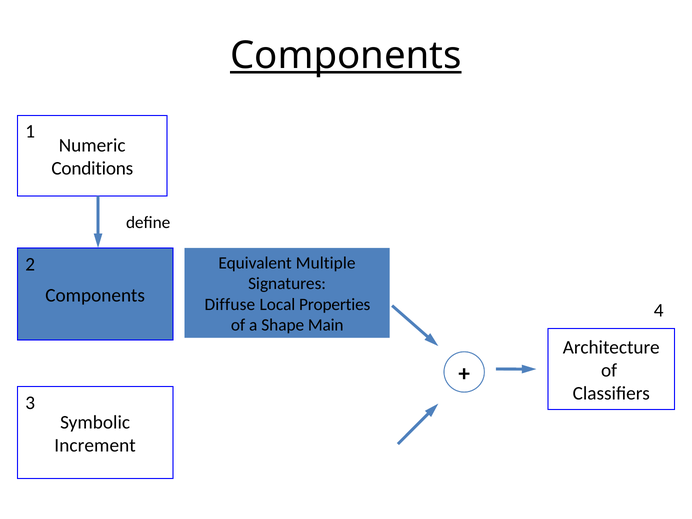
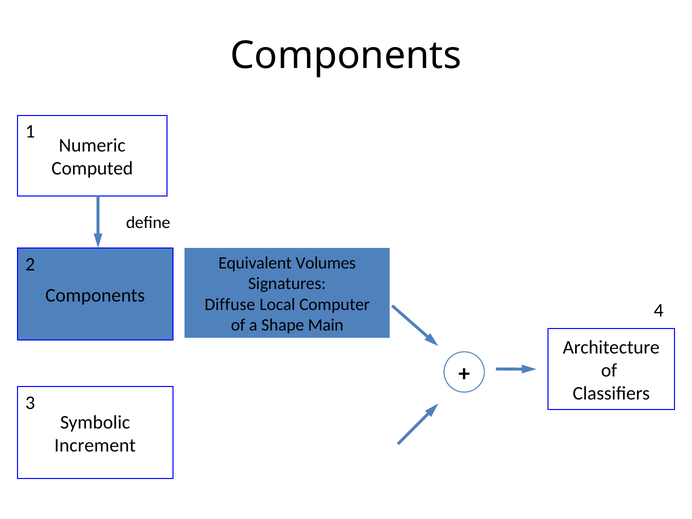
Components at (346, 56) underline: present -> none
Conditions: Conditions -> Computed
Multiple: Multiple -> Volumes
Properties: Properties -> Computer
